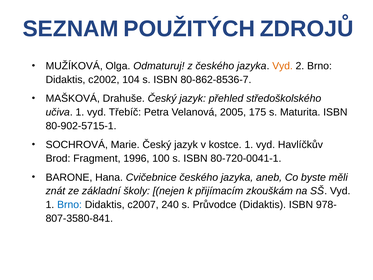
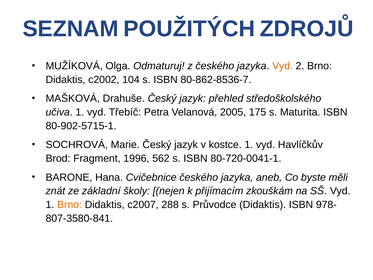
100: 100 -> 562
Brno at (70, 205) colour: blue -> orange
240: 240 -> 288
